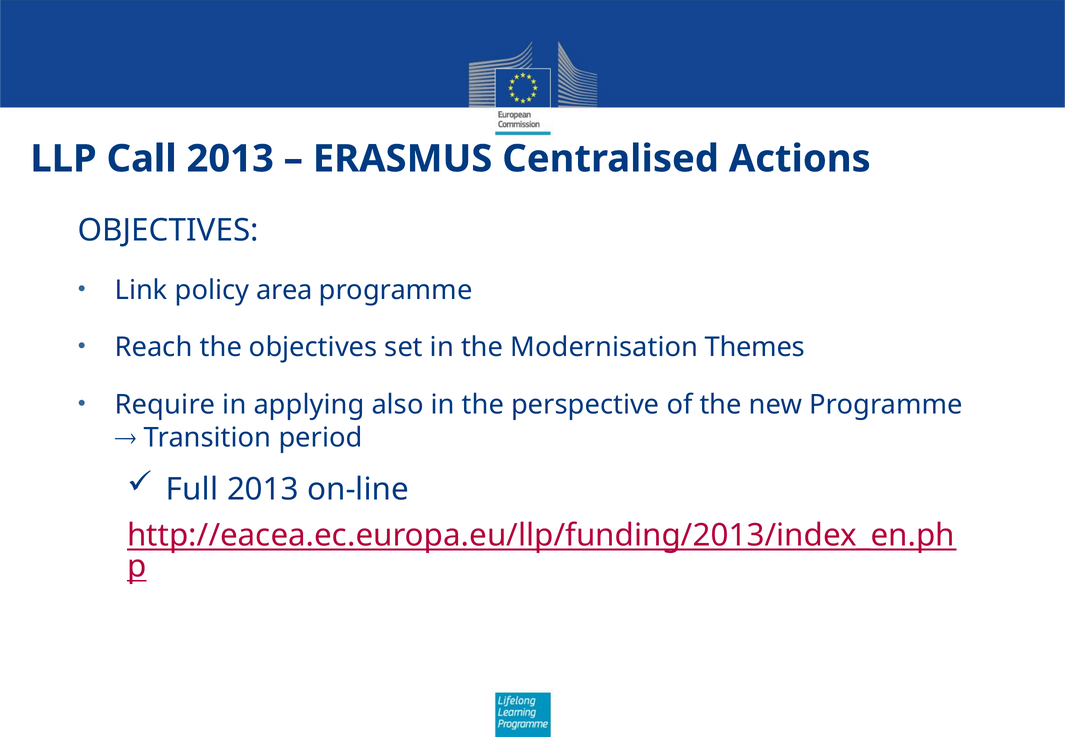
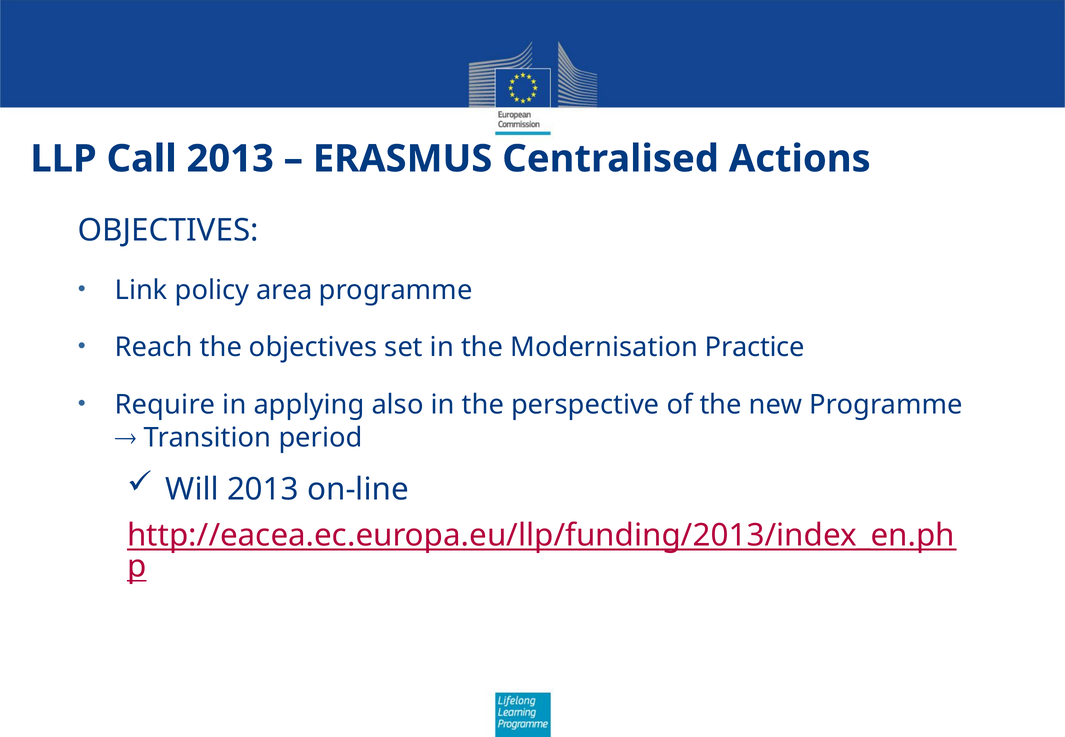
Themes: Themes -> Practice
Full: Full -> Will
